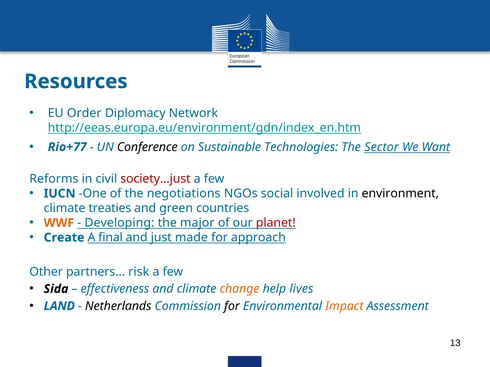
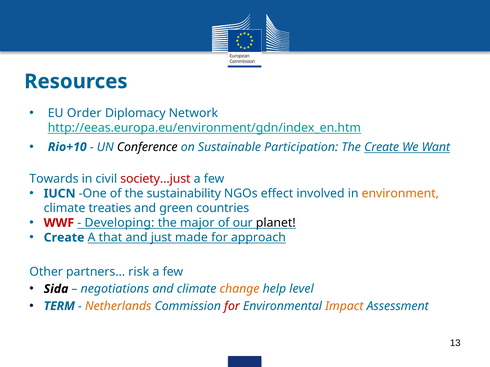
Rio+77: Rio+77 -> Rio+10
Technologies: Technologies -> Participation
The Sector: Sector -> Create
Reforms: Reforms -> Towards
negotiations: negotiations -> sustainability
social: social -> effect
environment colour: black -> orange
WWF colour: orange -> red
planet colour: red -> black
final: final -> that
effectiveness: effectiveness -> negotiations
lives: lives -> level
LAND: LAND -> TERM
Netherlands colour: black -> orange
for at (232, 306) colour: black -> red
